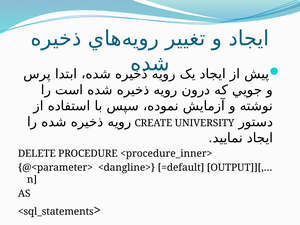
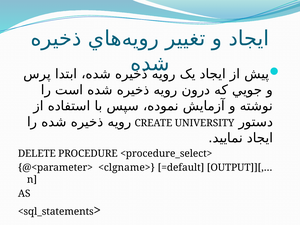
<procedure_inner>: <procedure_inner> -> <procedure_select>
<dangline>: <dangline> -> <clgname>
